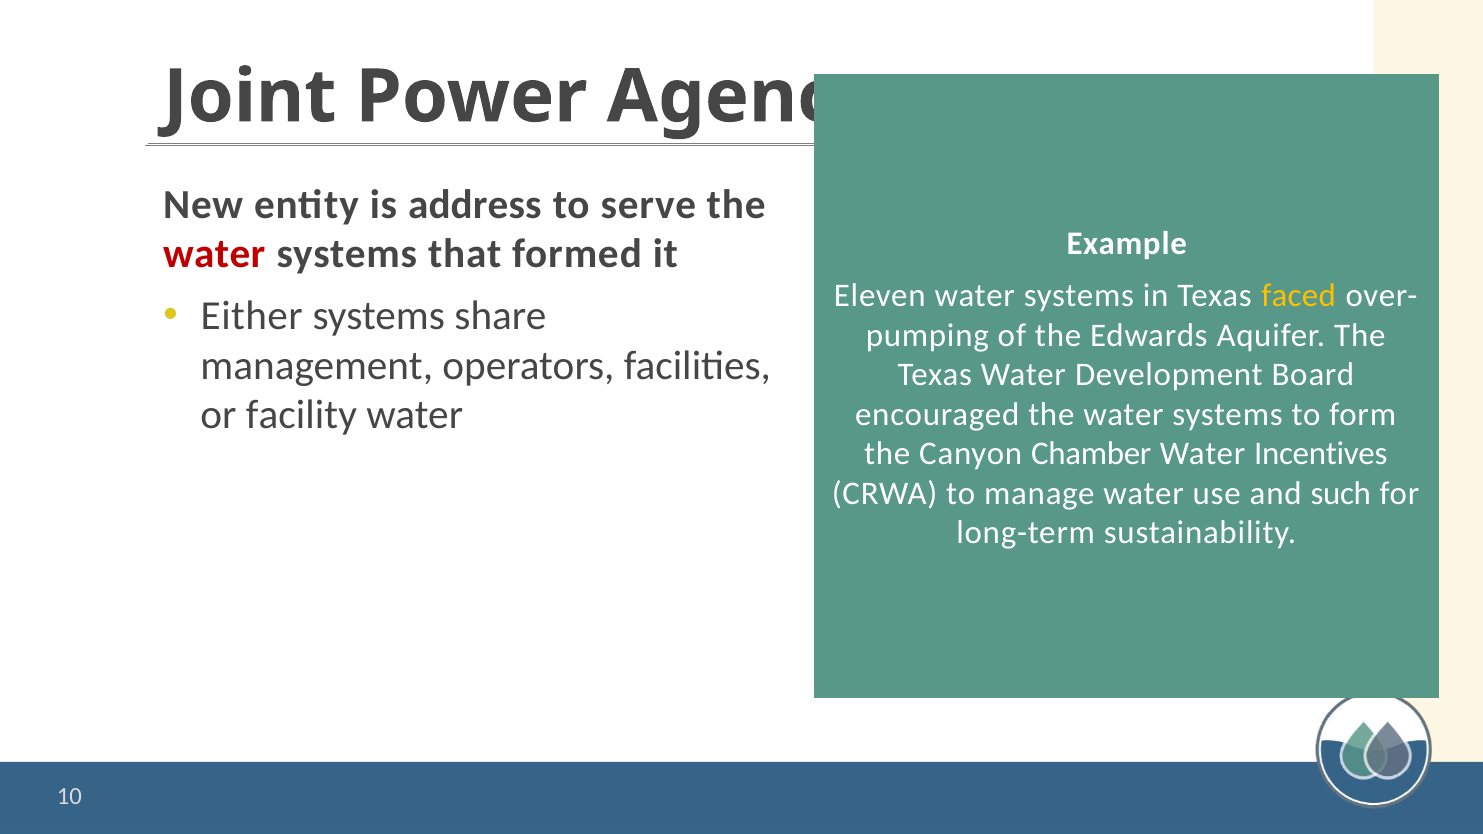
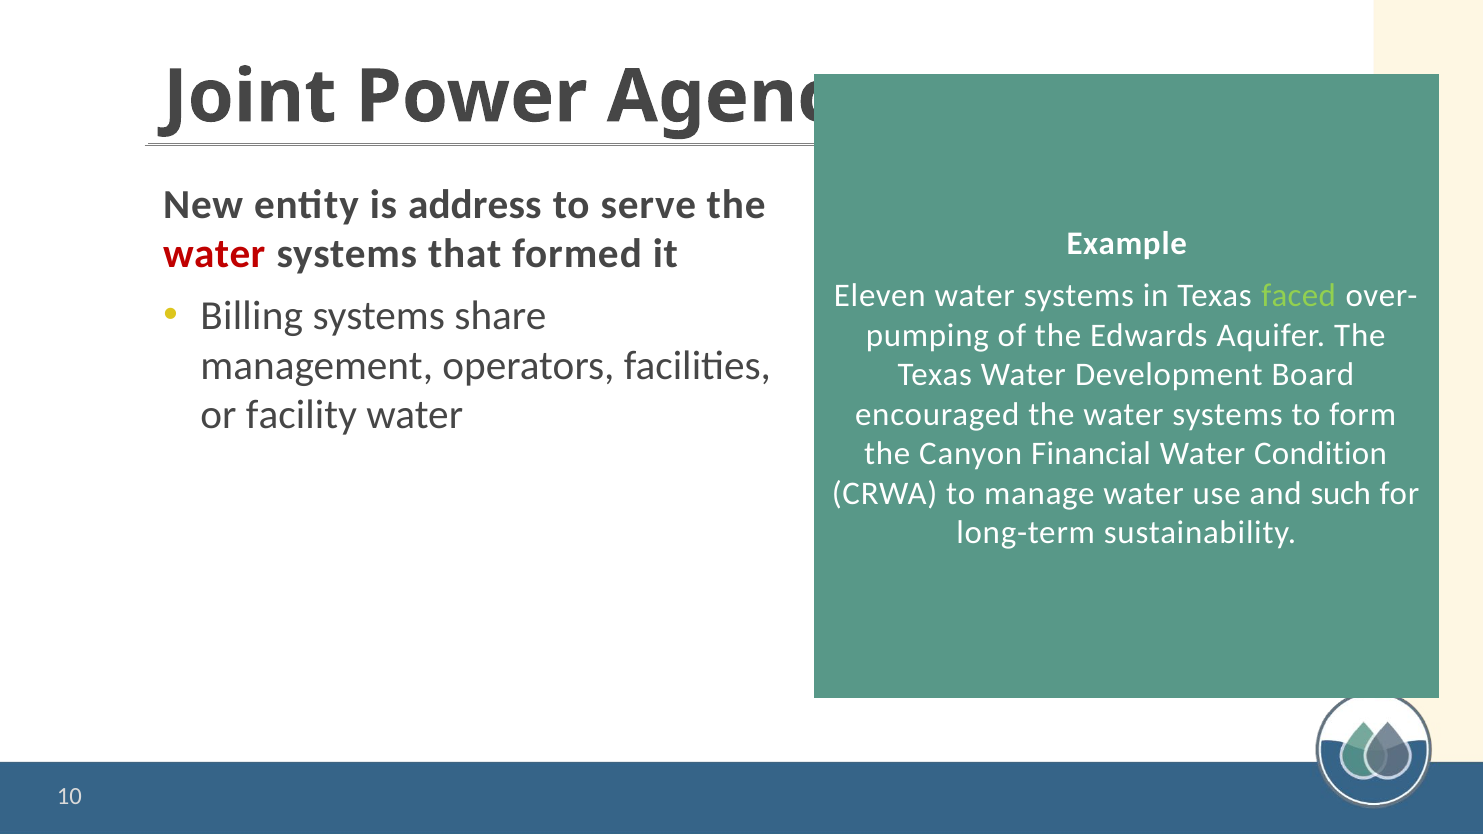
faced colour: yellow -> light green
Either: Either -> Billing
Chamber: Chamber -> Financial
Incentives: Incentives -> Condition
